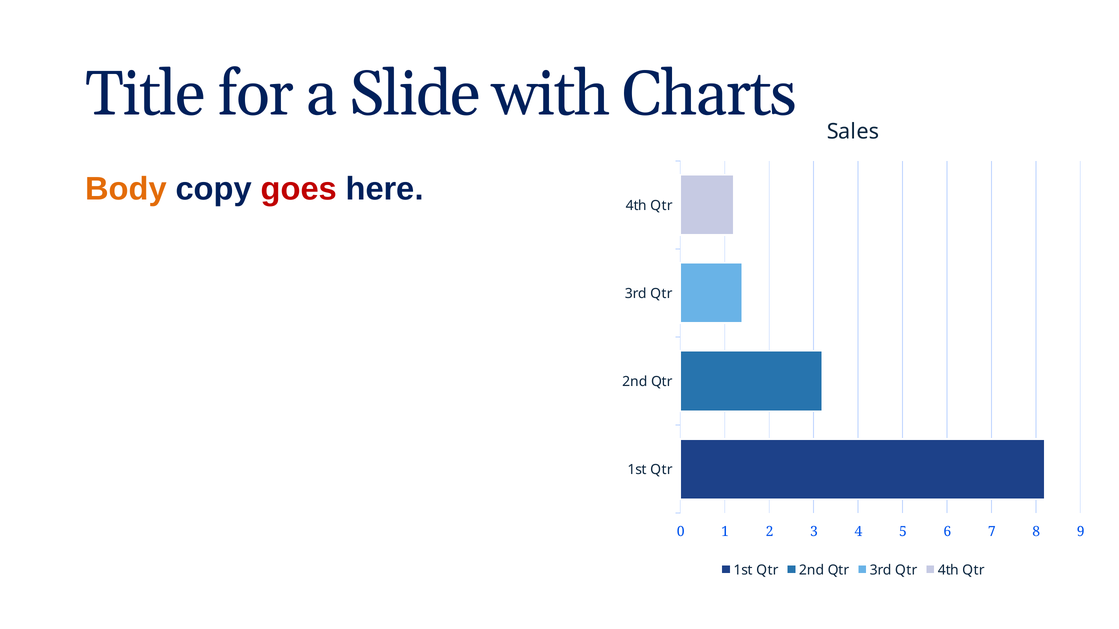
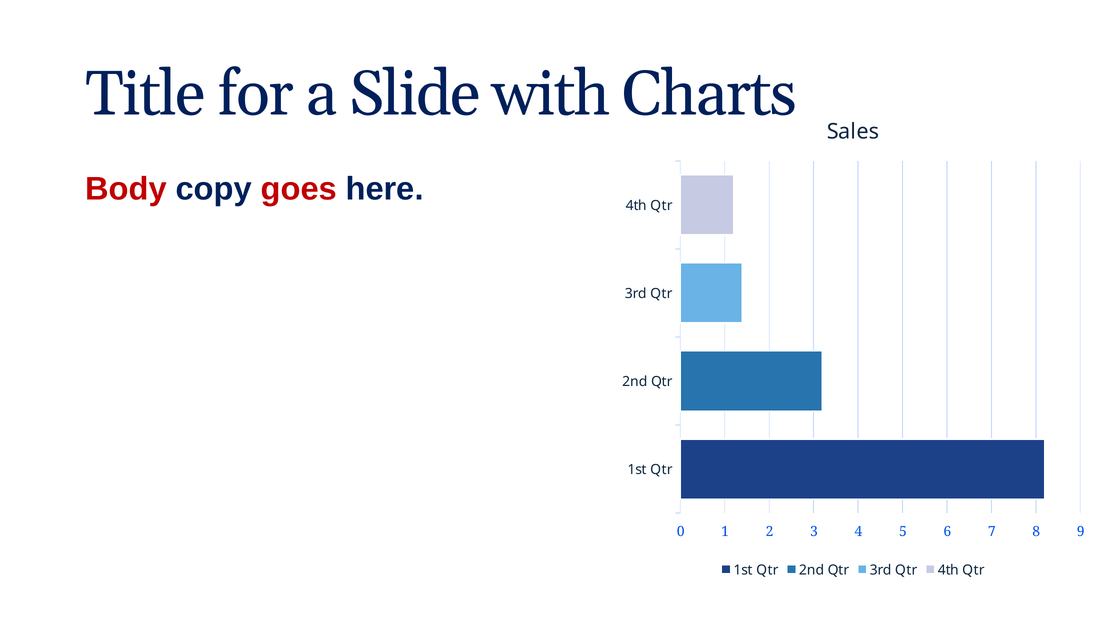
Body colour: orange -> red
